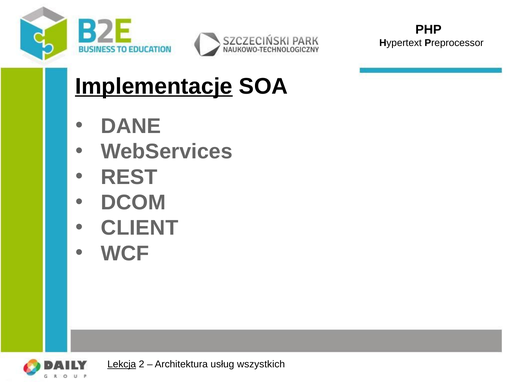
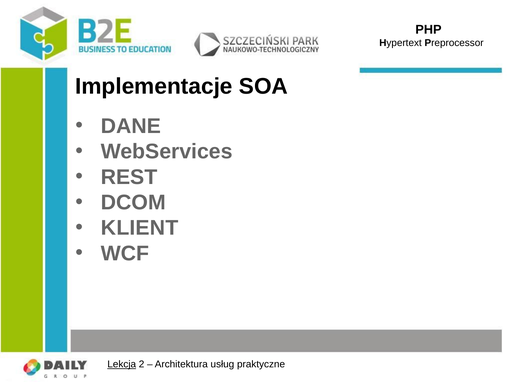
Implementacje underline: present -> none
CLIENT: CLIENT -> KLIENT
wszystkich: wszystkich -> praktyczne
